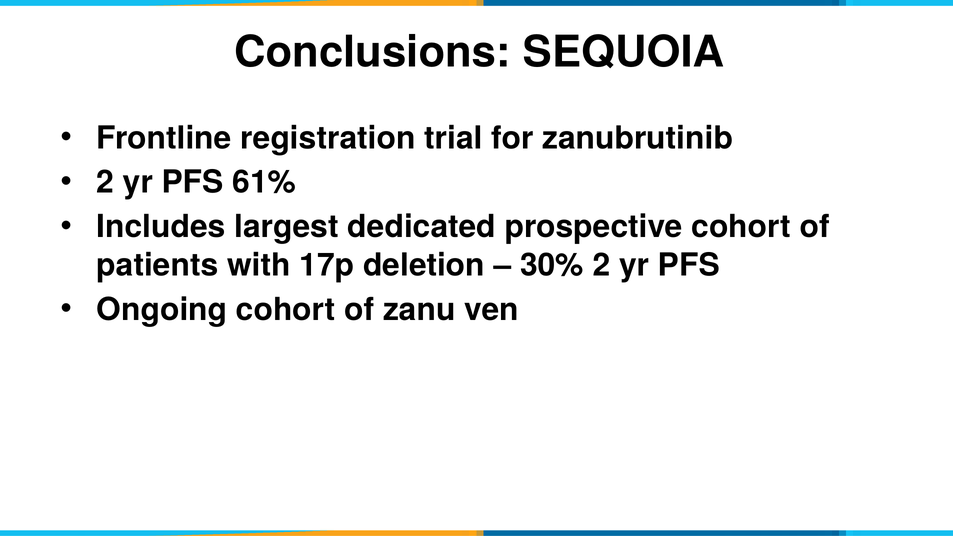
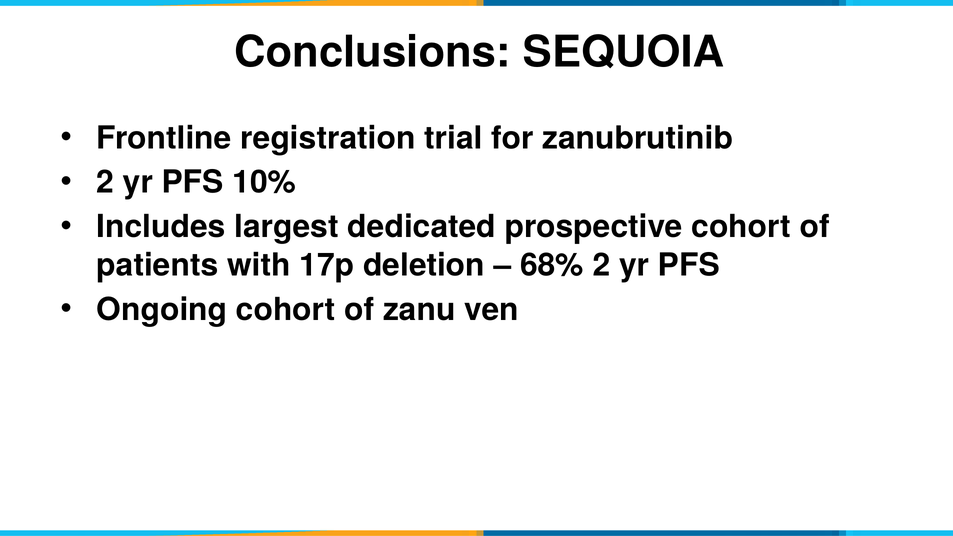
61%: 61% -> 10%
30%: 30% -> 68%
